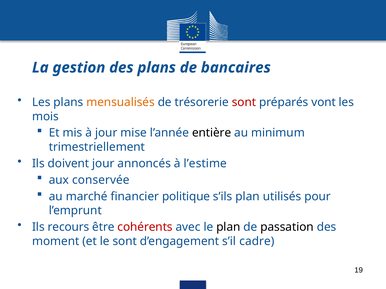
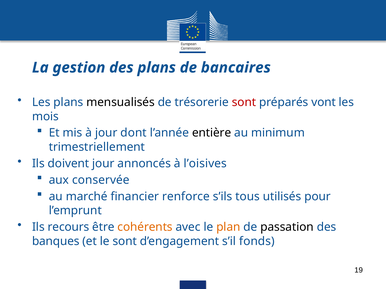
mensualisés colour: orange -> black
mise: mise -> dont
l’estime: l’estime -> l’oisives
politique: politique -> renforce
s’ils plan: plan -> tous
cohérents colour: red -> orange
plan at (228, 227) colour: black -> orange
moment: moment -> banques
cadre: cadre -> fonds
